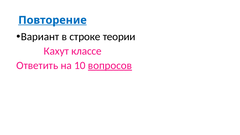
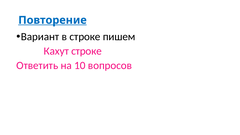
теории: теории -> пишем
Кахут классе: классе -> строке
вопросов underline: present -> none
